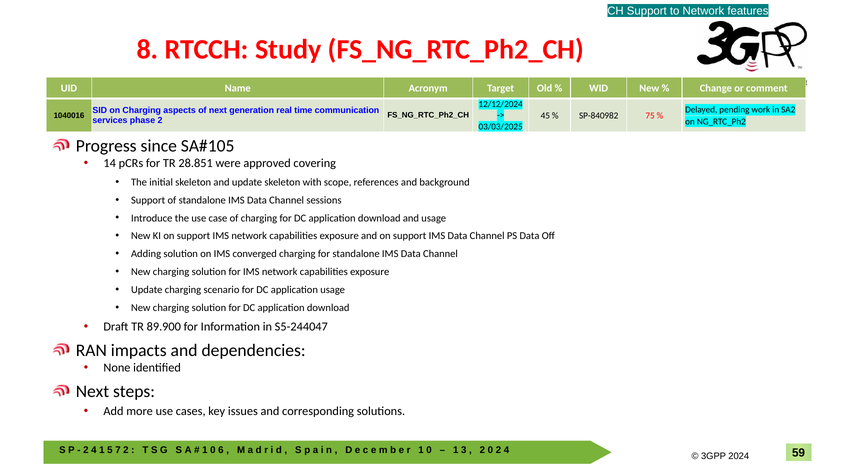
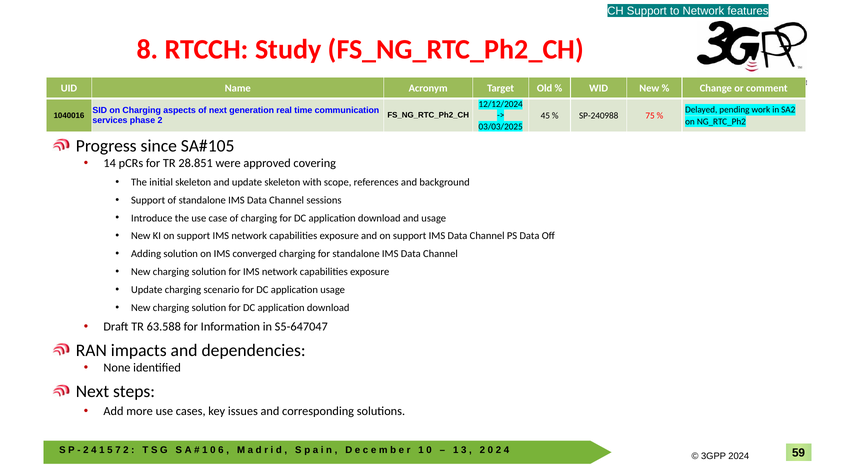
SP-840982: SP-840982 -> SP-240988
89.900: 89.900 -> 63.588
S5-244047: S5-244047 -> S5-647047
